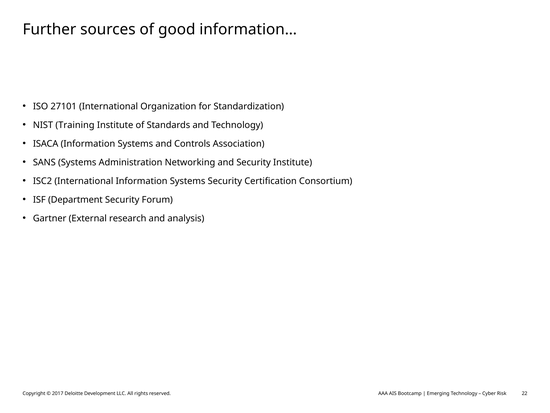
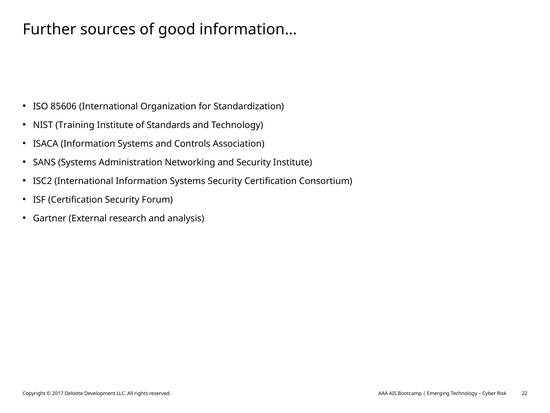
27101: 27101 -> 85606
ISF Department: Department -> Certification
